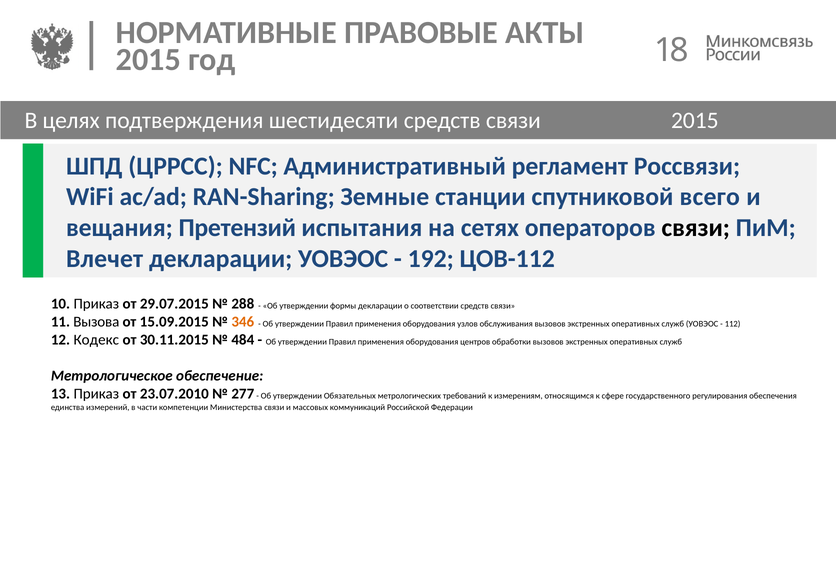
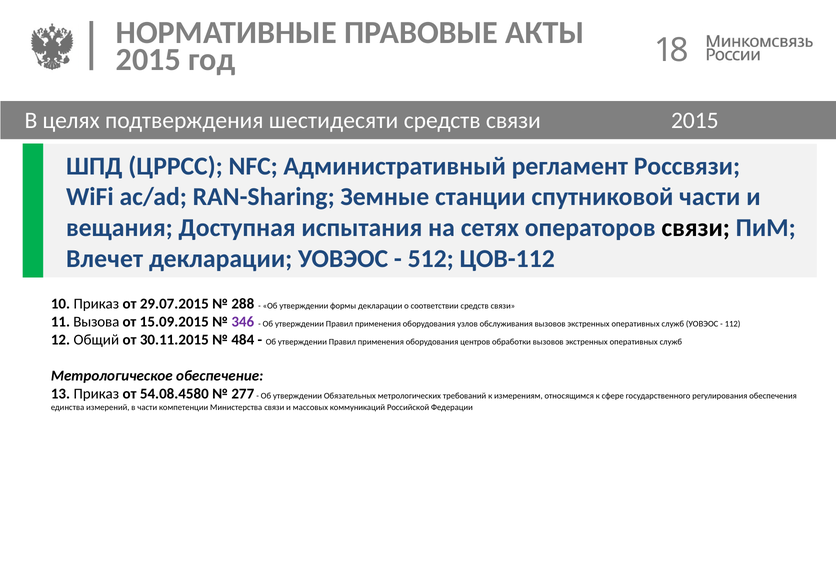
спутниковой всего: всего -> части
Претензий: Претензий -> Доступная
192: 192 -> 512
346 colour: orange -> purple
Кодекс: Кодекс -> Общий
23.07.2010: 23.07.2010 -> 54.08.4580
